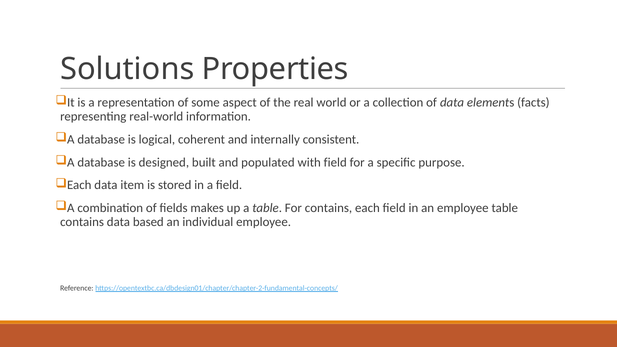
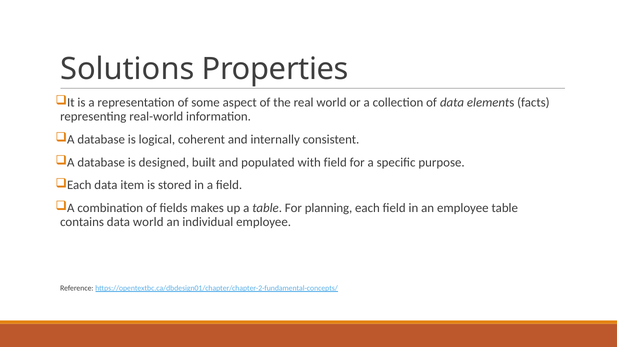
For contains: contains -> planning
data based: based -> world
